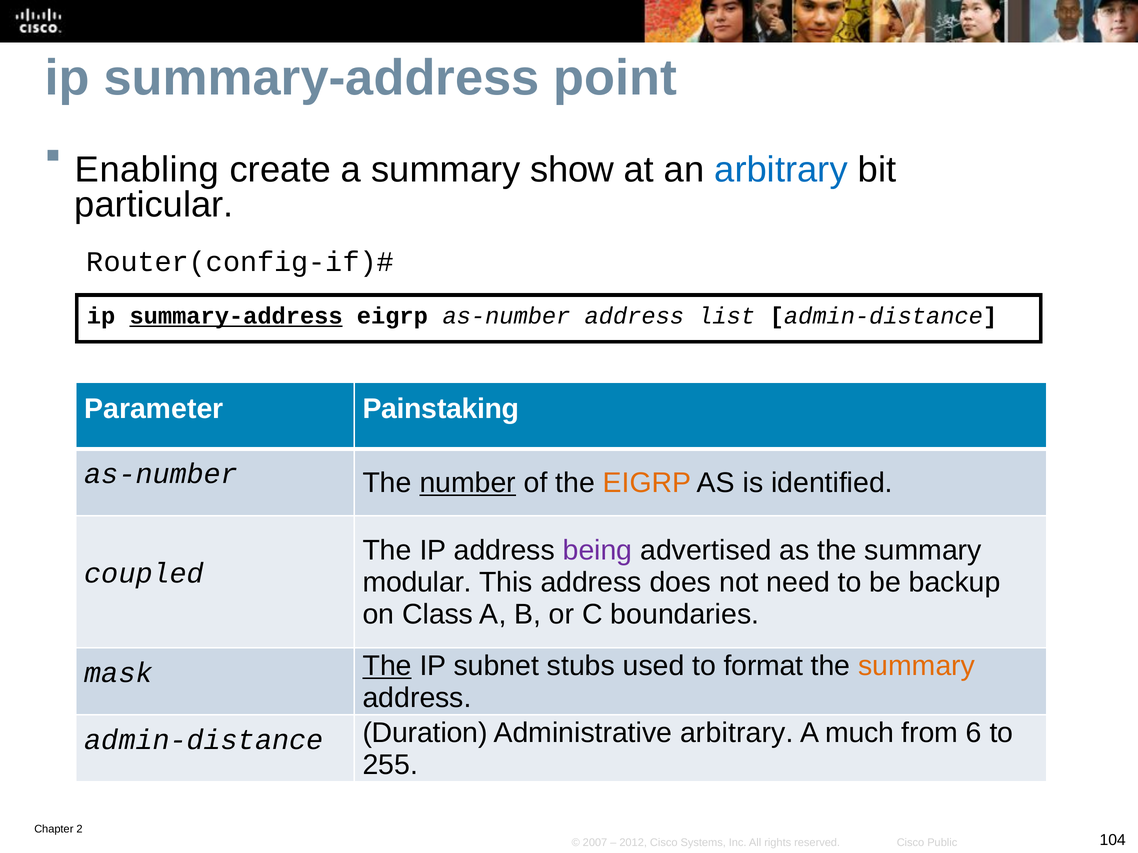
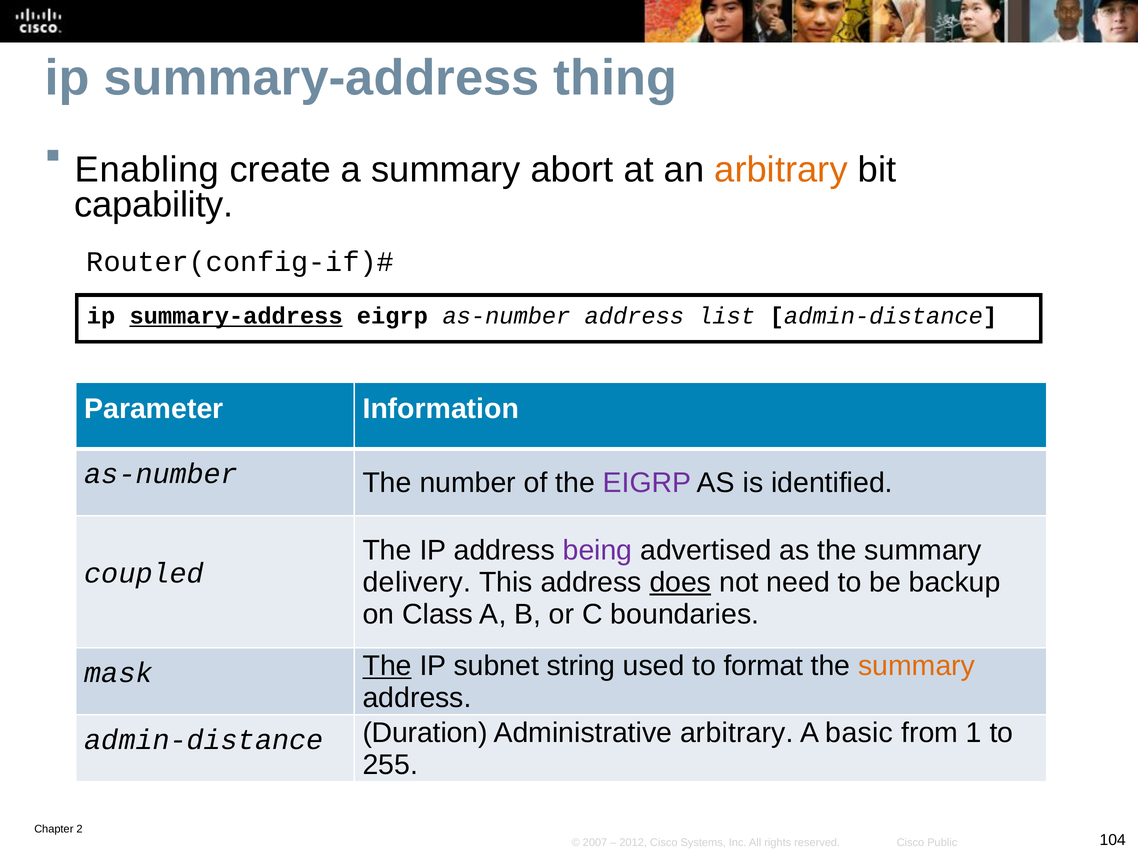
point: point -> thing
show: show -> abort
arbitrary at (781, 170) colour: blue -> orange
particular: particular -> capability
Painstaking: Painstaking -> Information
number underline: present -> none
EIGRP at (647, 483) colour: orange -> purple
modular: modular -> delivery
does underline: none -> present
stubs: stubs -> string
much: much -> basic
6: 6 -> 1
